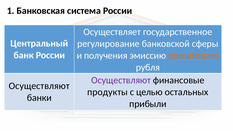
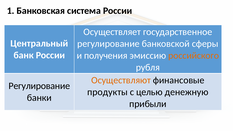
Осуществляют at (121, 80) colour: purple -> orange
Осуществляют at (39, 86): Осуществляют -> Регулирование
остальных: остальных -> денежную
